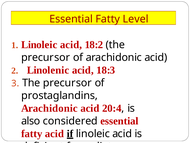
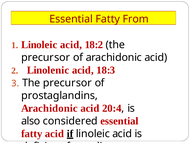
Fatty Level: Level -> From
